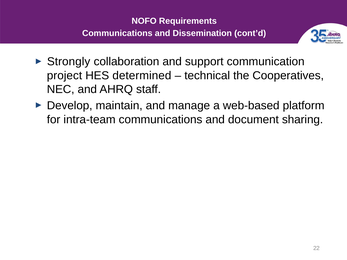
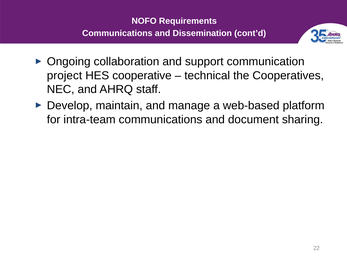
Strongly: Strongly -> Ongoing
determined: determined -> cooperative
